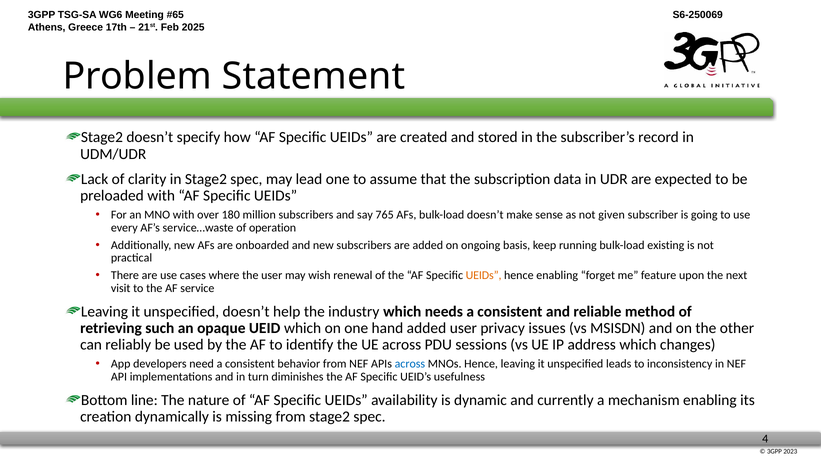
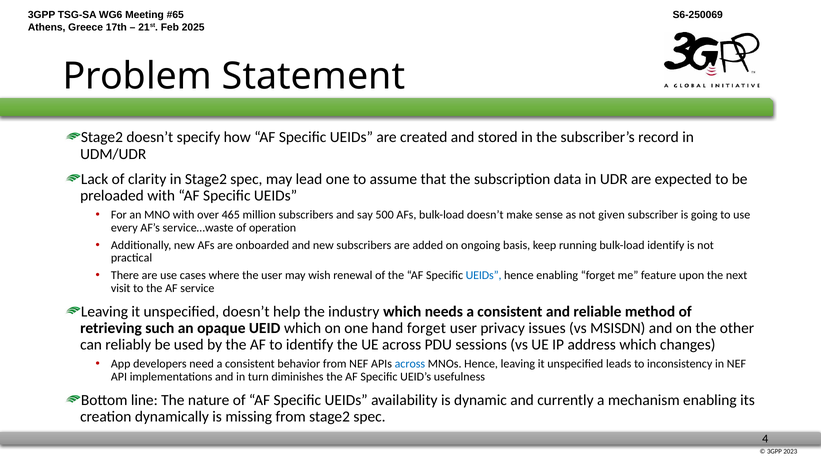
180: 180 -> 465
765: 765 -> 500
bulk-load existing: existing -> identify
UEIDs at (484, 275) colour: orange -> blue
hand added: added -> forget
